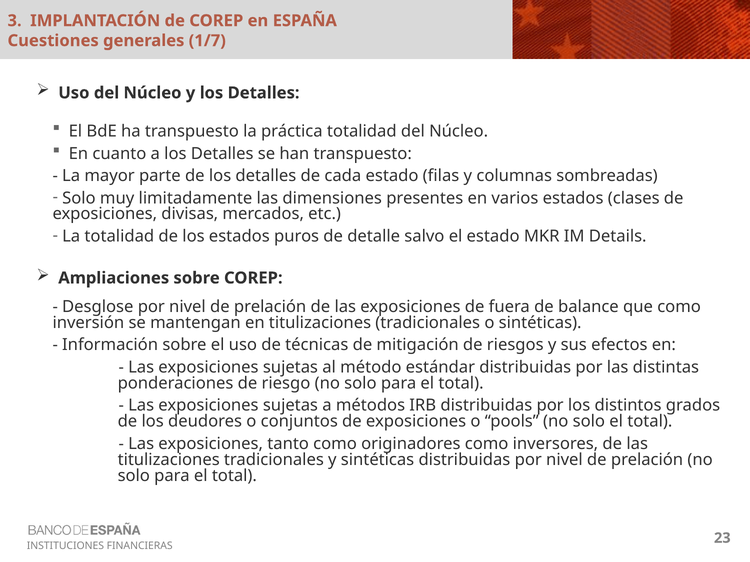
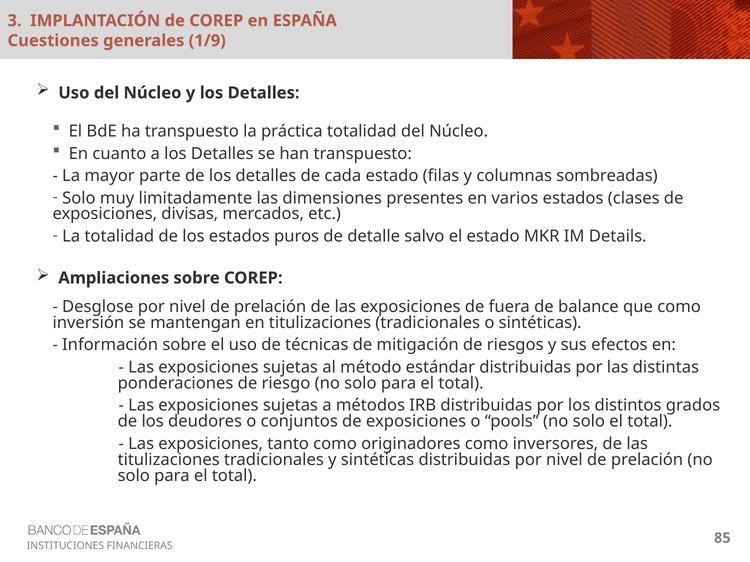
1/7: 1/7 -> 1/9
23: 23 -> 85
